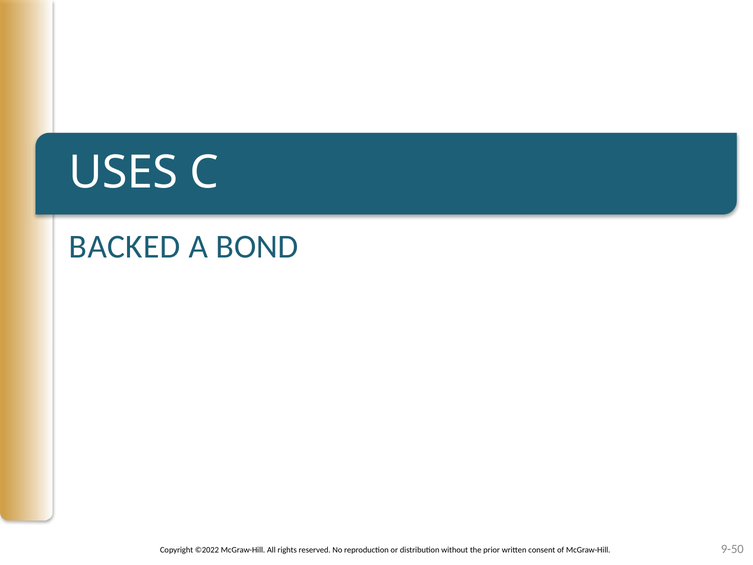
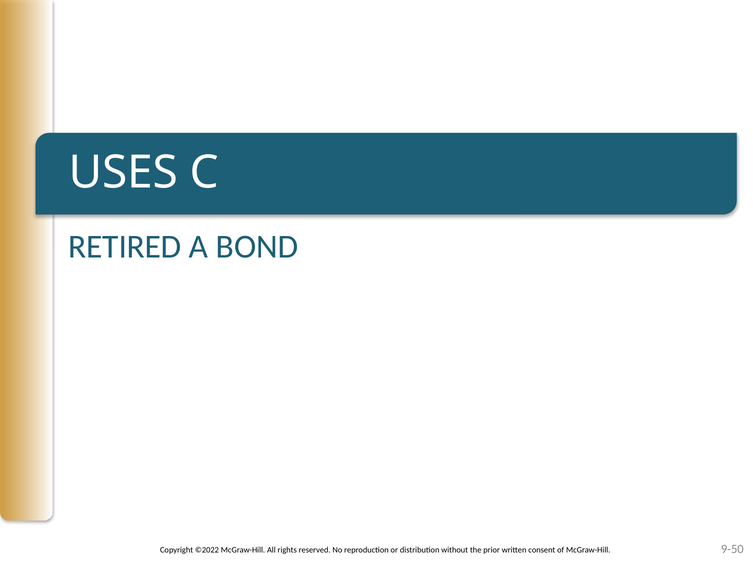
BACKED: BACKED -> RETIRED
